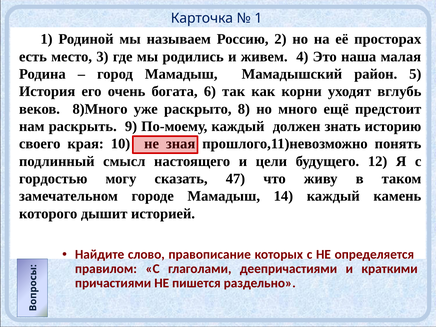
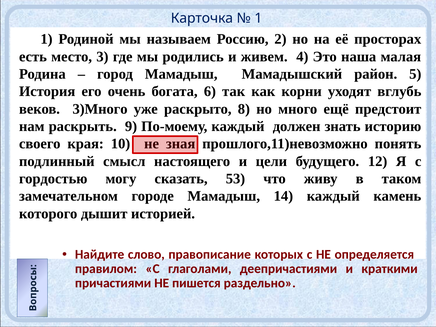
8)Много: 8)Много -> 3)Много
47: 47 -> 53
